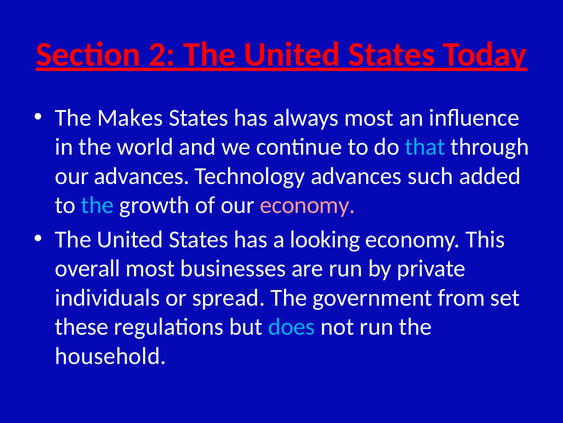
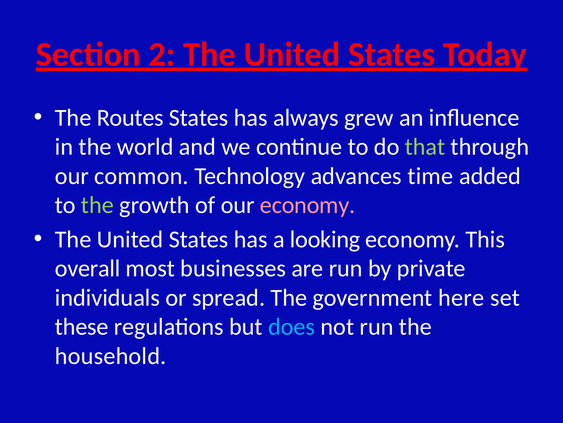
Makes: Makes -> Routes
always most: most -> grew
that colour: light blue -> light green
our advances: advances -> common
such: such -> time
the at (97, 205) colour: light blue -> light green
from: from -> here
